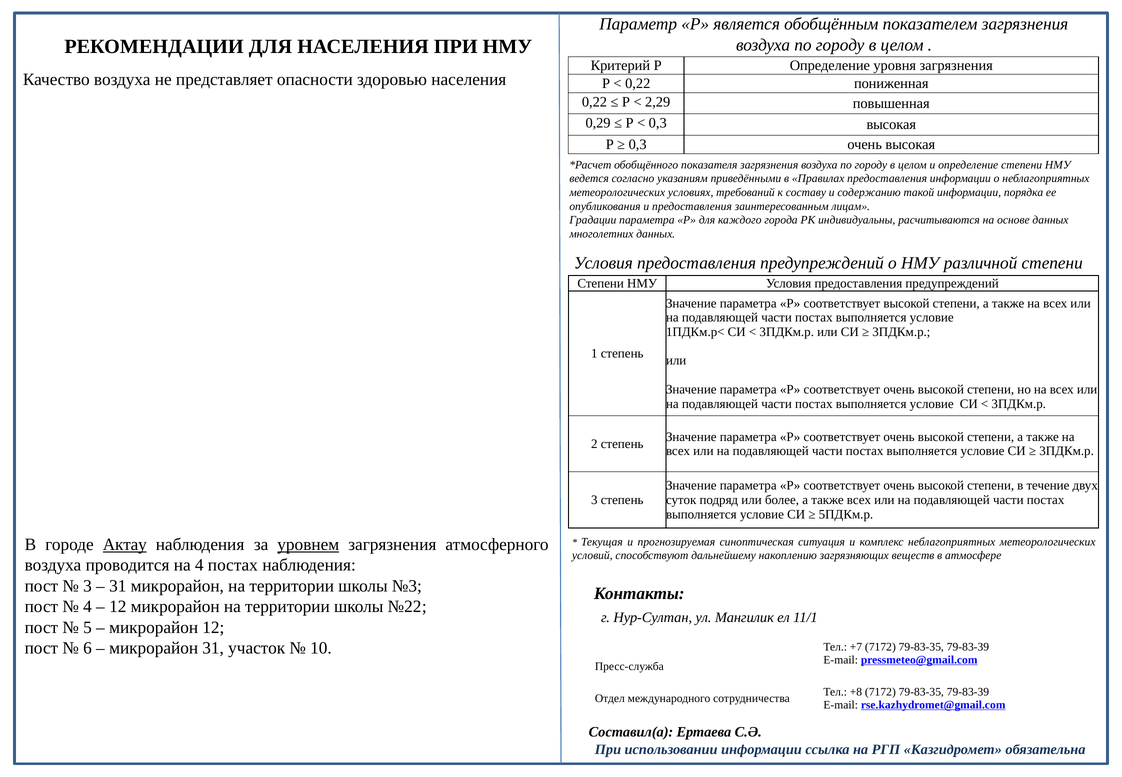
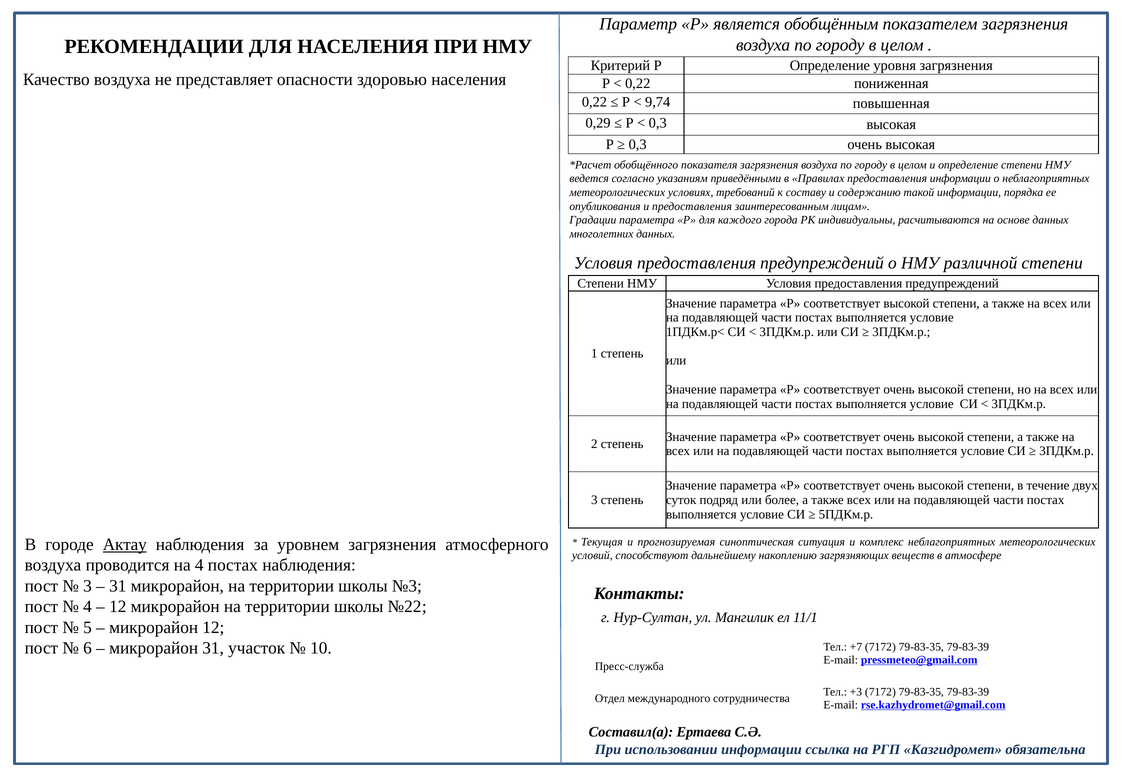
2,29: 2,29 -> 9,74
уровнем underline: present -> none
+8: +8 -> +3
